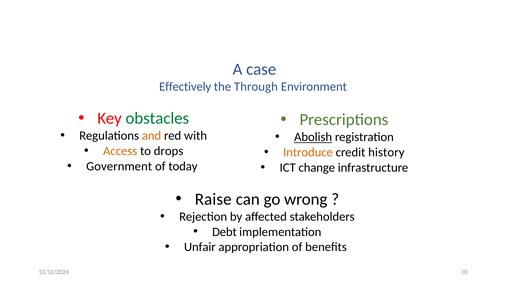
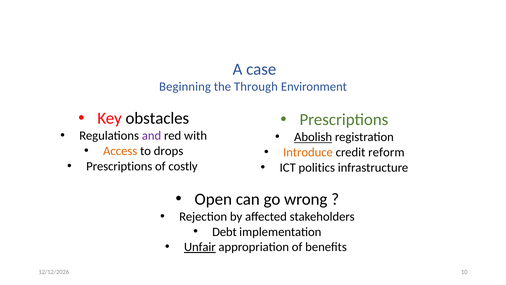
Effectively: Effectively -> Beginning
obstacles colour: green -> black
and colour: orange -> purple
history: history -> reform
Government at (119, 166): Government -> Prescriptions
today: today -> costly
change: change -> politics
Raise: Raise -> Open
Unfair underline: none -> present
